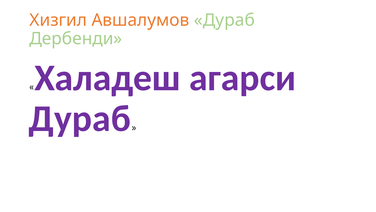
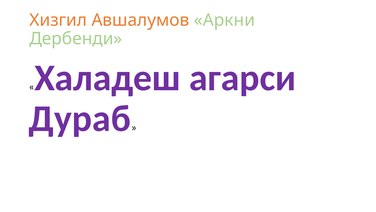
Авшалумов Дураб: Дураб -> Аркни
